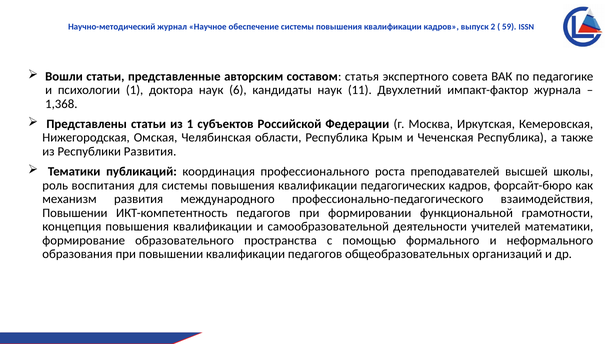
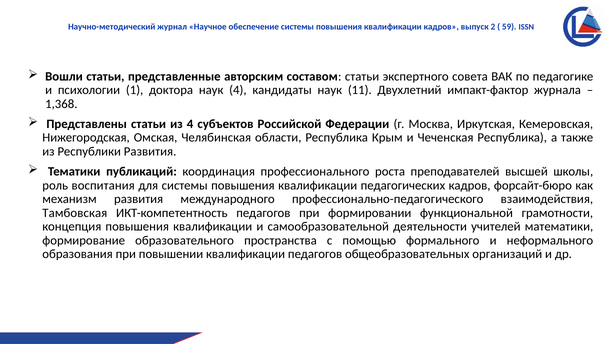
составом статья: статья -> статьи
наук 6: 6 -> 4
из 1: 1 -> 4
Повышении at (75, 213): Повышении -> Тамбовская
